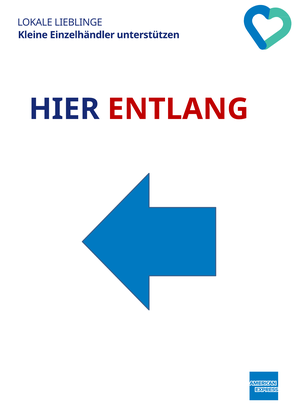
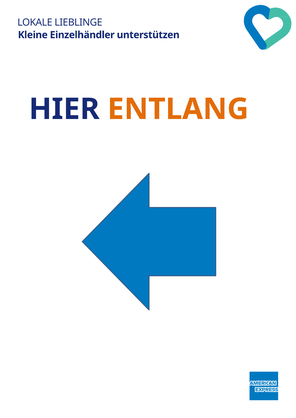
ENTLANG colour: red -> orange
